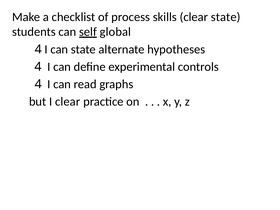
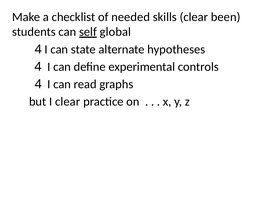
process: process -> needed
clear state: state -> been
